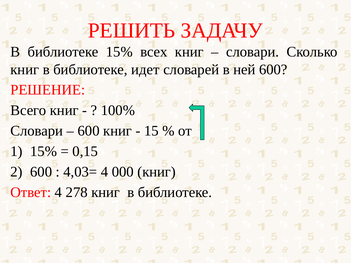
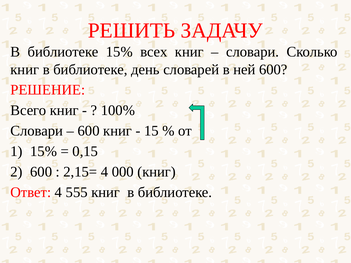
идет: идет -> день
4,03=: 4,03= -> 2,15=
278: 278 -> 555
